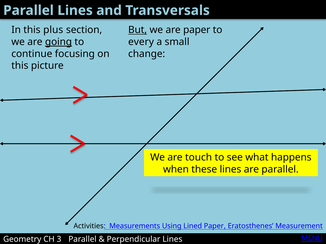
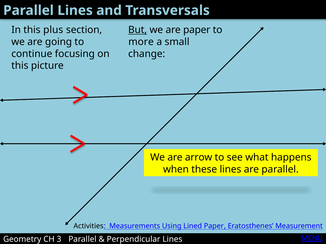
going underline: present -> none
every: every -> more
touch: touch -> arrow
